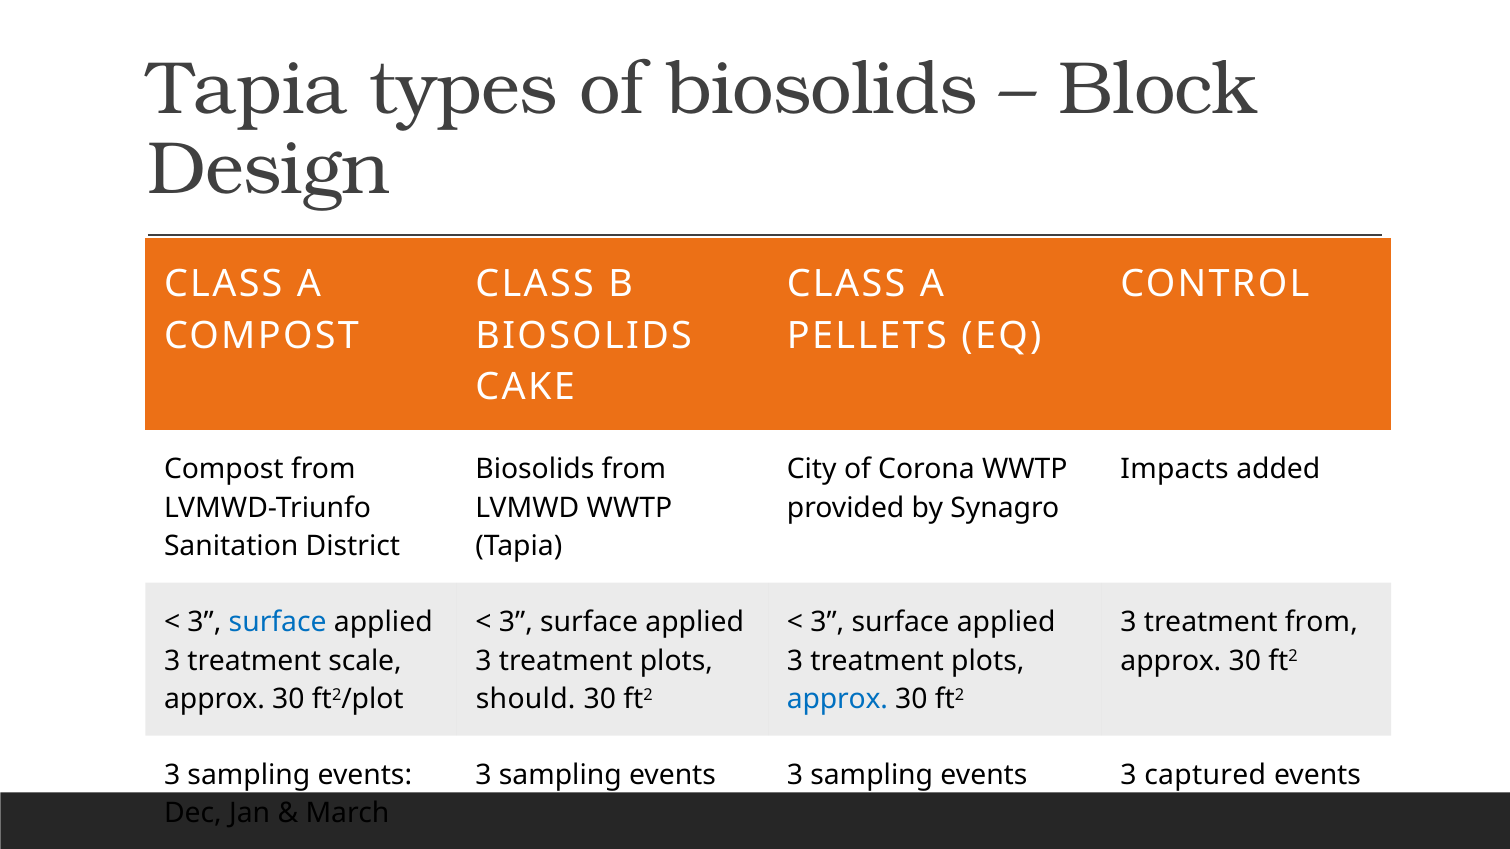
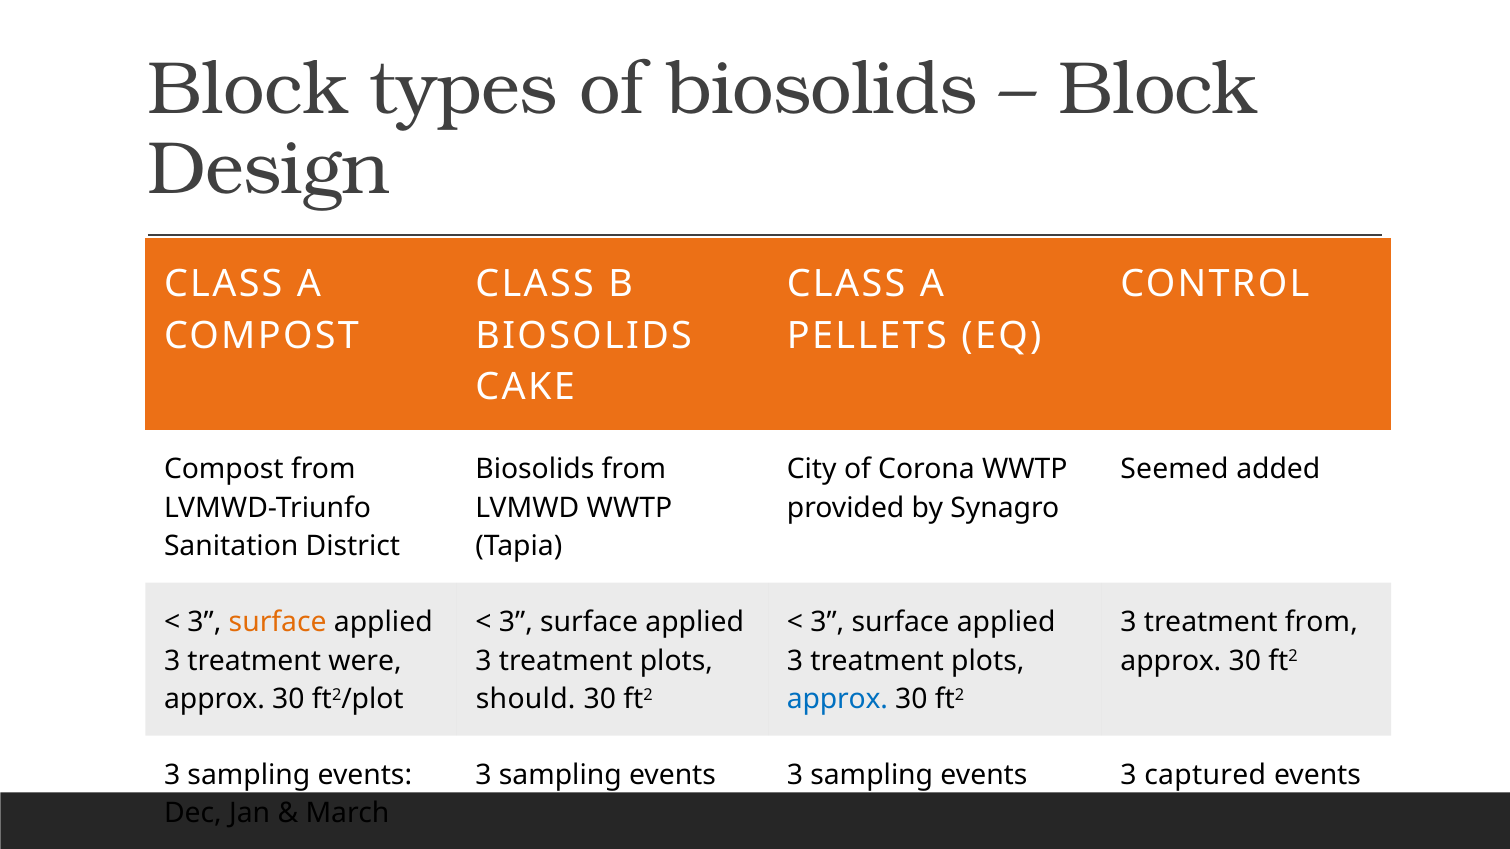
Tapia at (247, 89): Tapia -> Block
Impacts: Impacts -> Seemed
surface at (278, 622) colour: blue -> orange
scale: scale -> were
